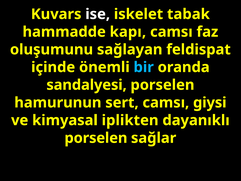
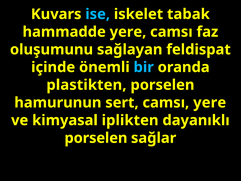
ise colour: white -> light blue
hammadde kapı: kapı -> yere
sandalyesi: sandalyesi -> plastikten
camsı giysi: giysi -> yere
